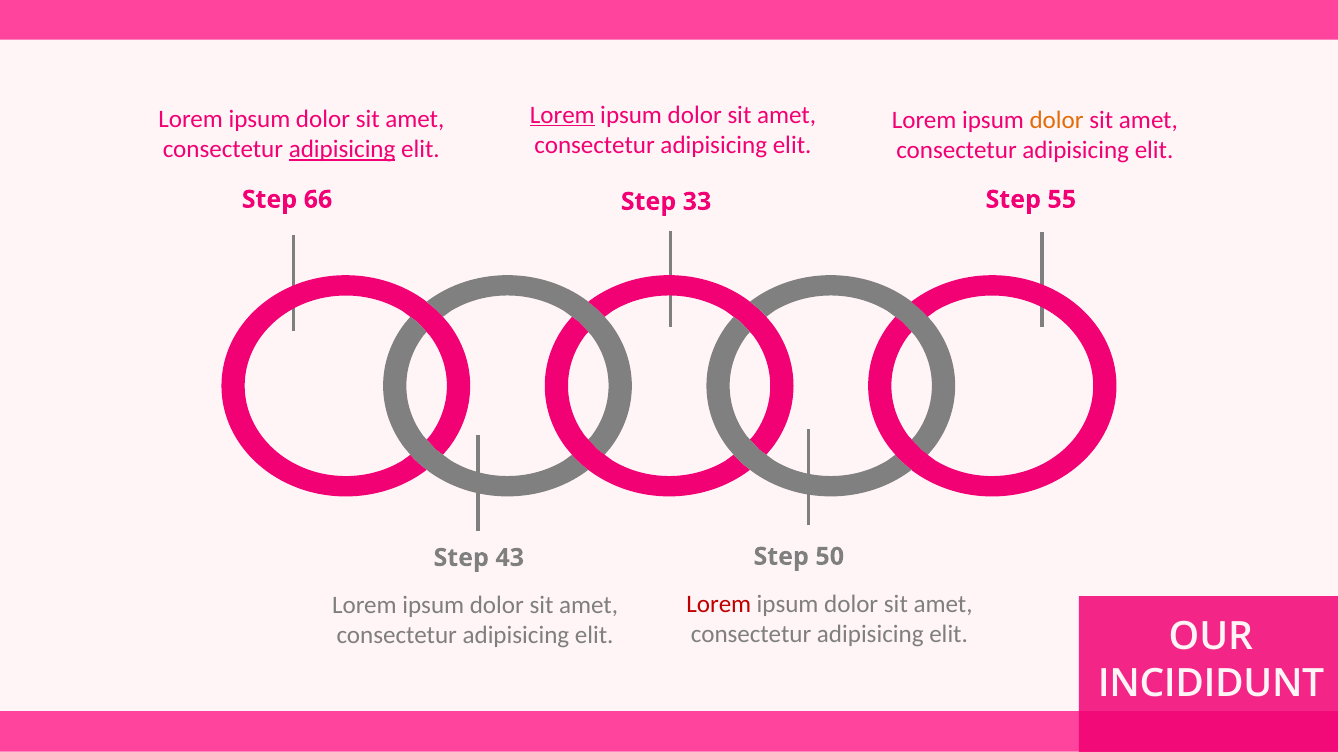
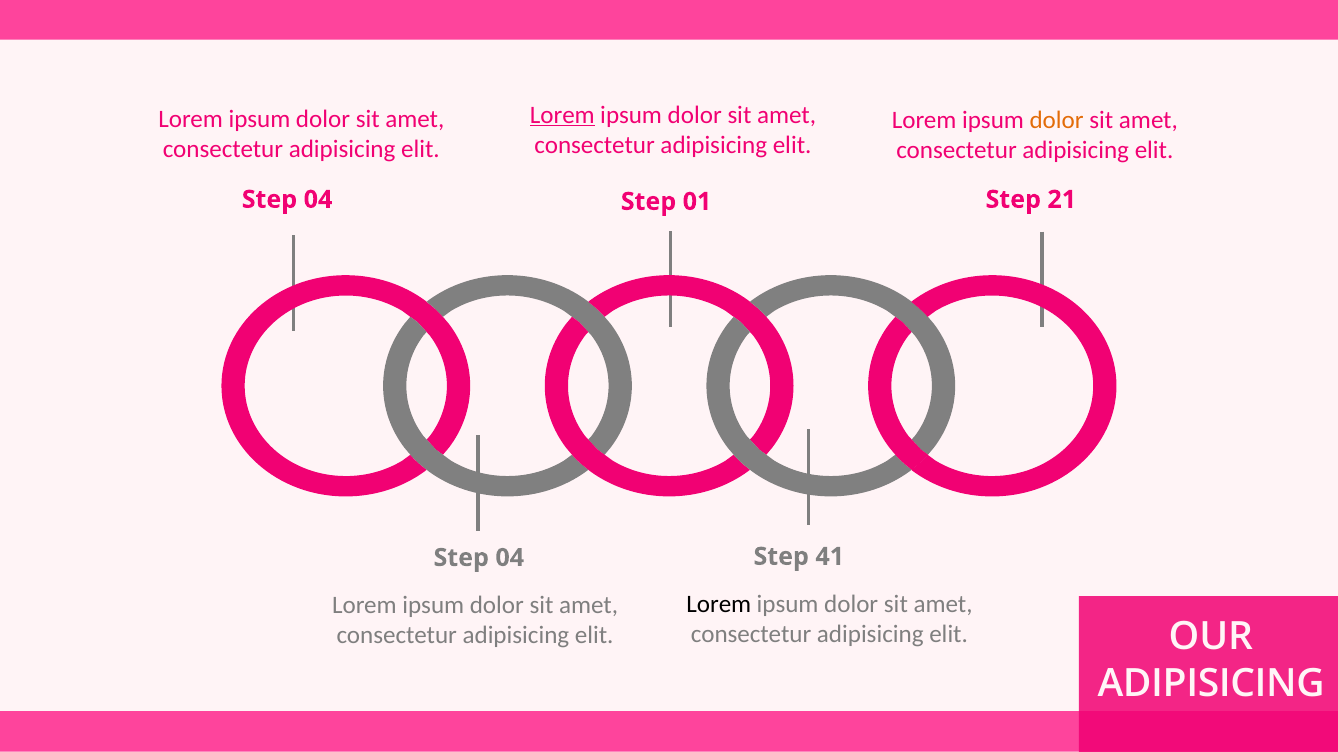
adipisicing at (342, 149) underline: present -> none
66 at (318, 200): 66 -> 04
33: 33 -> 01
55: 55 -> 21
43 at (510, 558): 43 -> 04
50: 50 -> 41
Lorem at (719, 604) colour: red -> black
INCIDIDUNT at (1211, 684): INCIDIDUNT -> ADIPISICING
